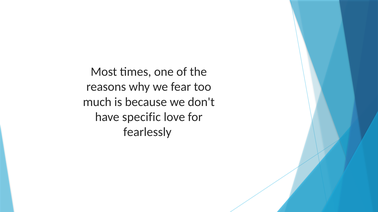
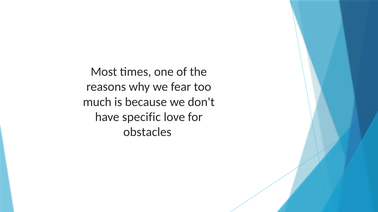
fearlessly: fearlessly -> obstacles
